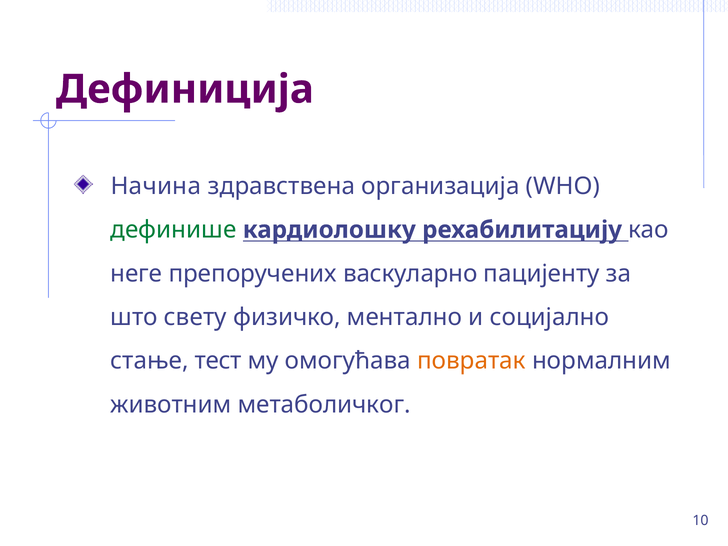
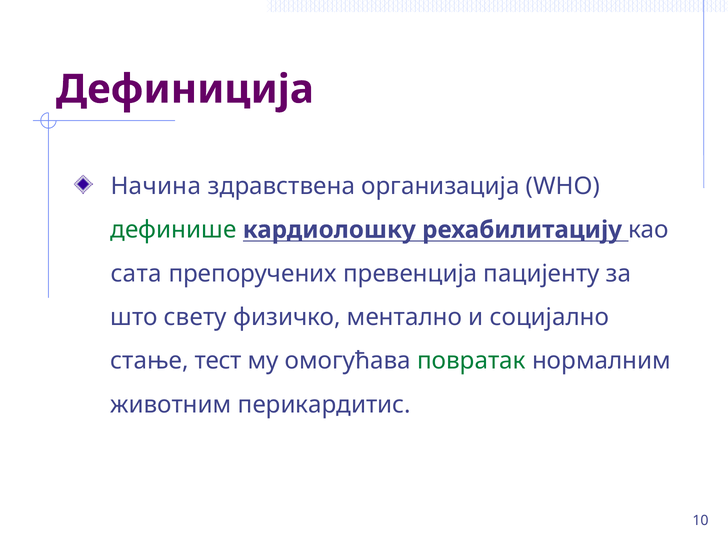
неге: неге -> сата
васкуларно: васкуларно -> превенција
повратак colour: orange -> green
метаболичког: метаболичког -> перикардитис
